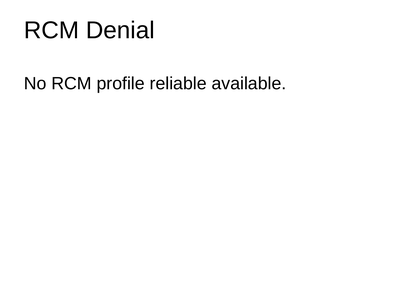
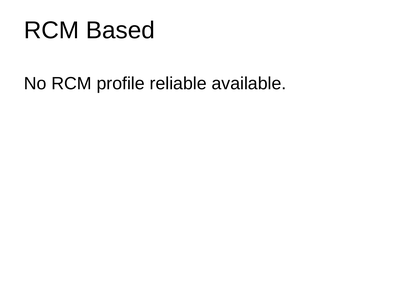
Denial: Denial -> Based
